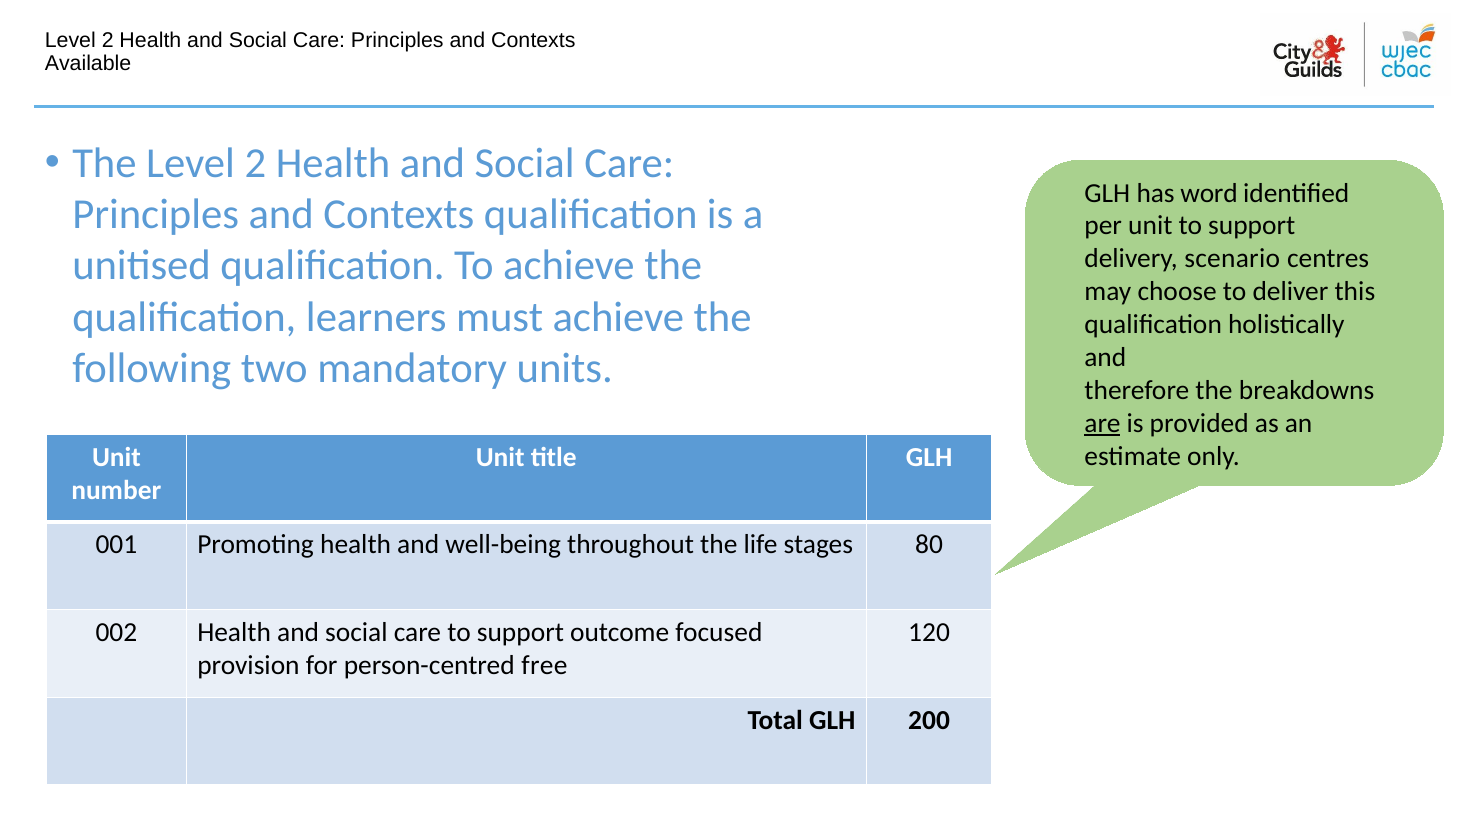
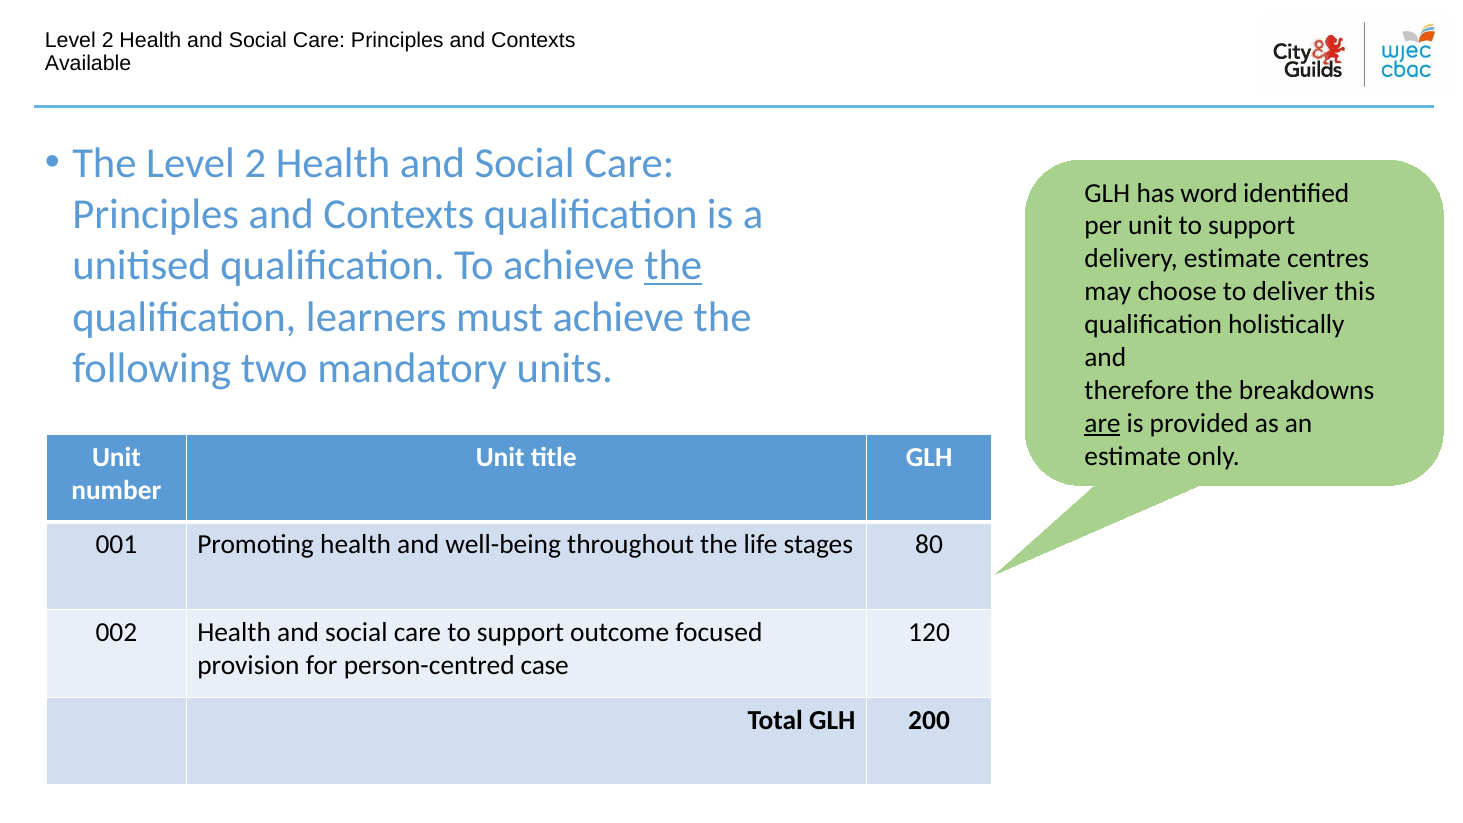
delivery scenario: scenario -> estimate
the at (673, 266) underline: none -> present
free: free -> case
